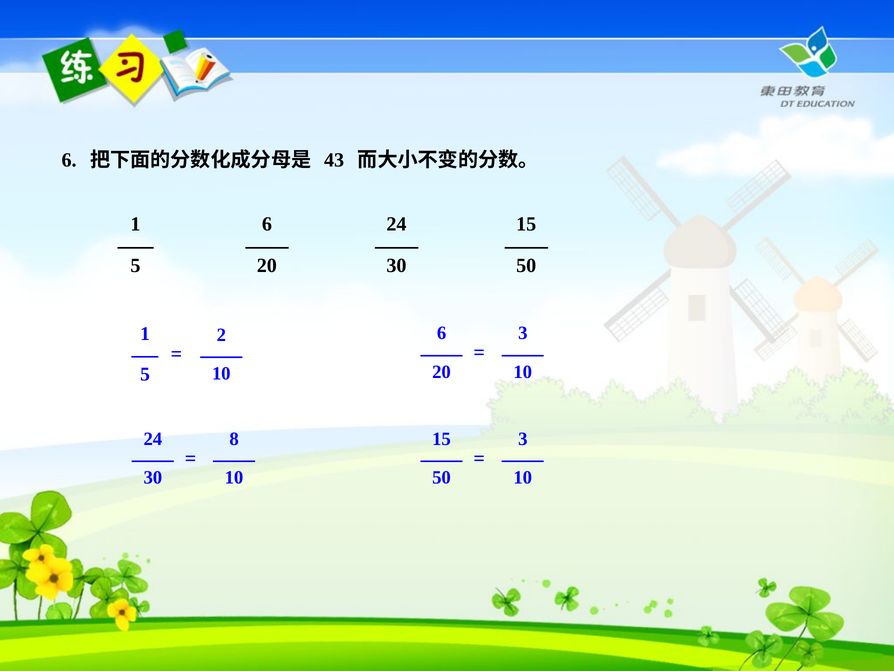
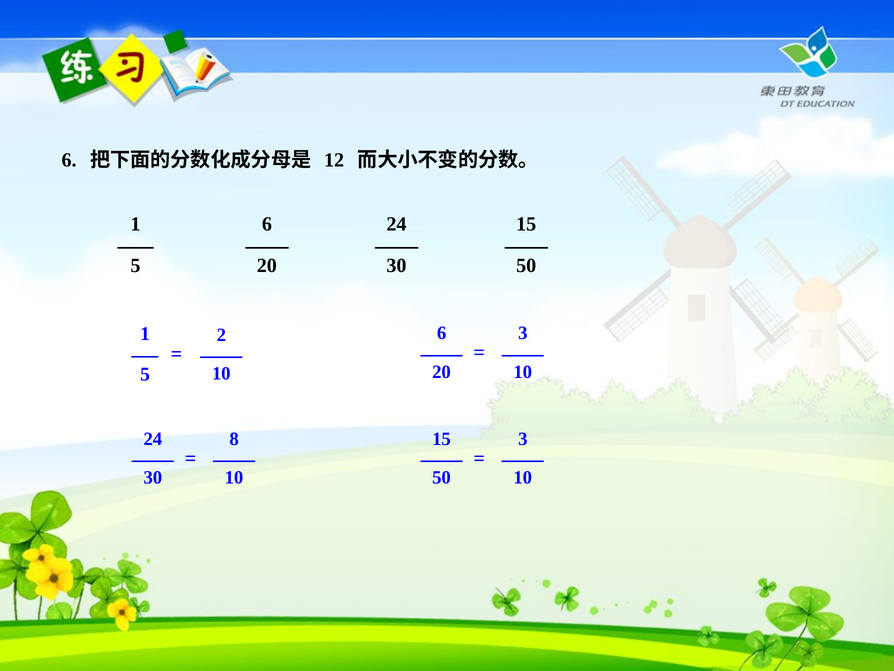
43: 43 -> 12
